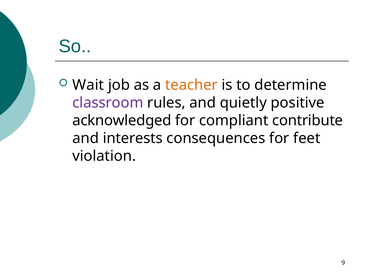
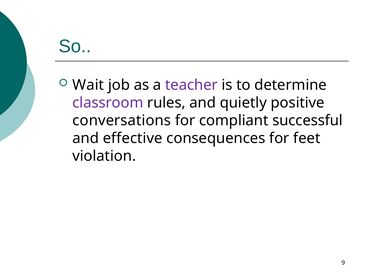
teacher colour: orange -> purple
acknowledged: acknowledged -> conversations
contribute: contribute -> successful
interests: interests -> effective
